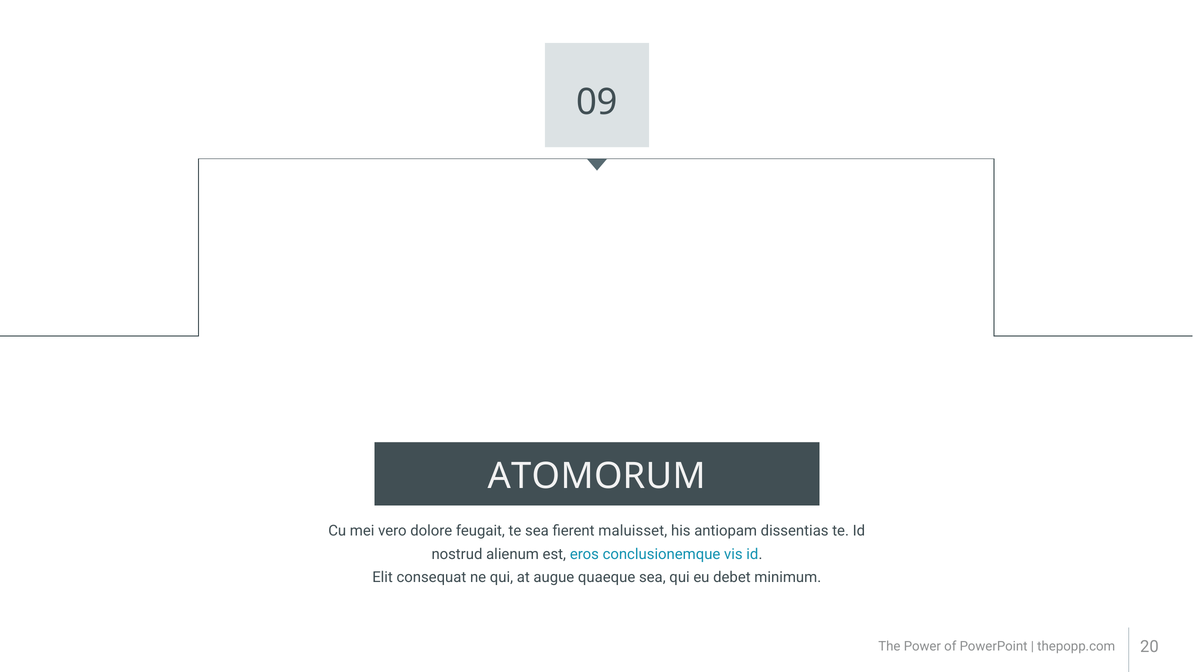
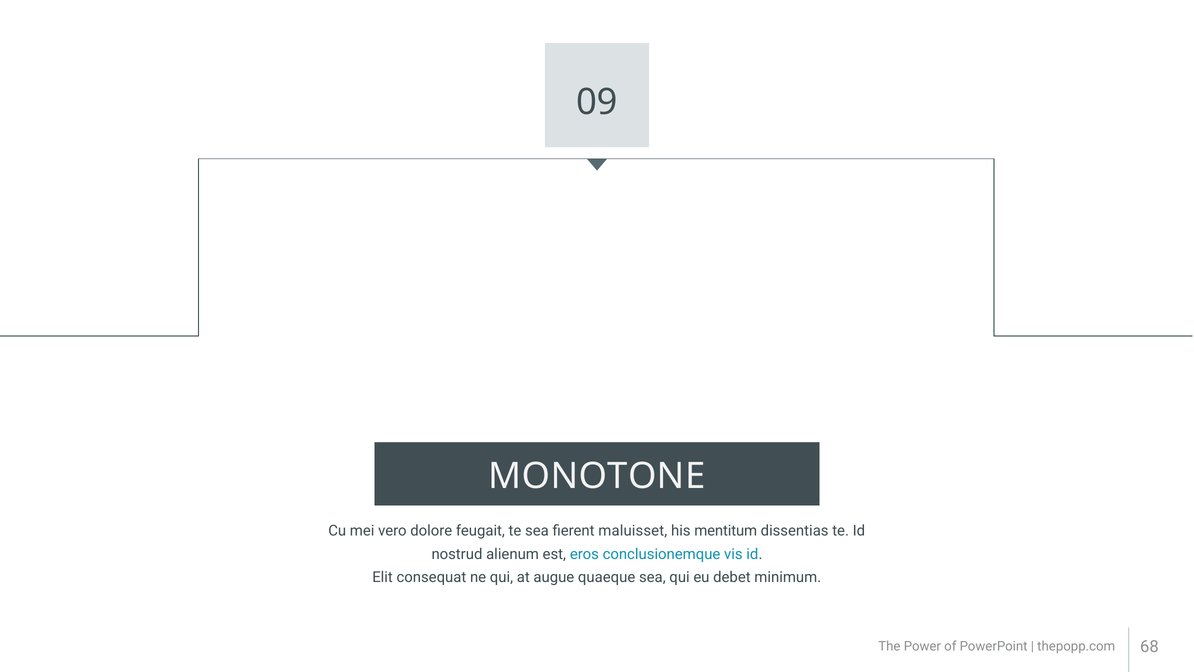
ATOMORUM: ATOMORUM -> MONOTONE
antiopam: antiopam -> mentitum
20: 20 -> 68
